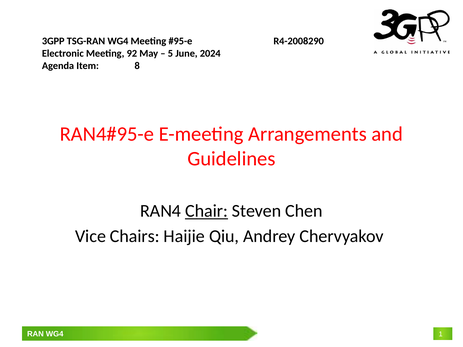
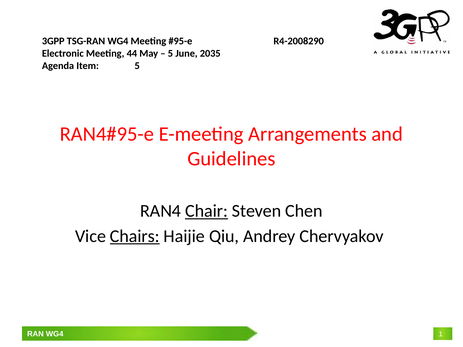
92: 92 -> 44
2024: 2024 -> 2035
Item 8: 8 -> 5
Chairs underline: none -> present
